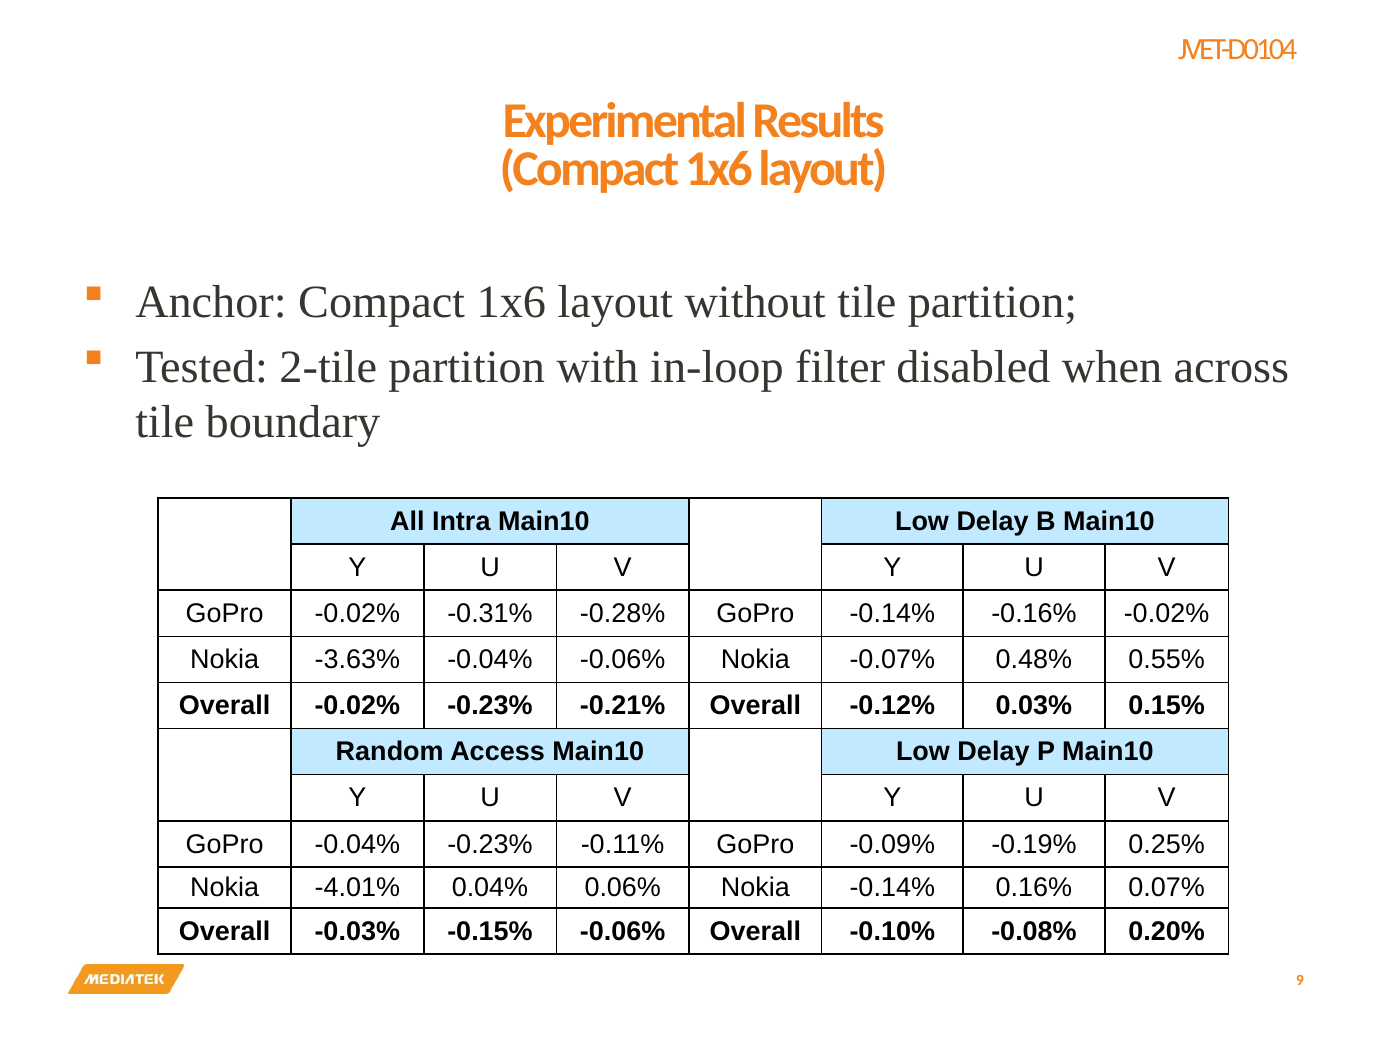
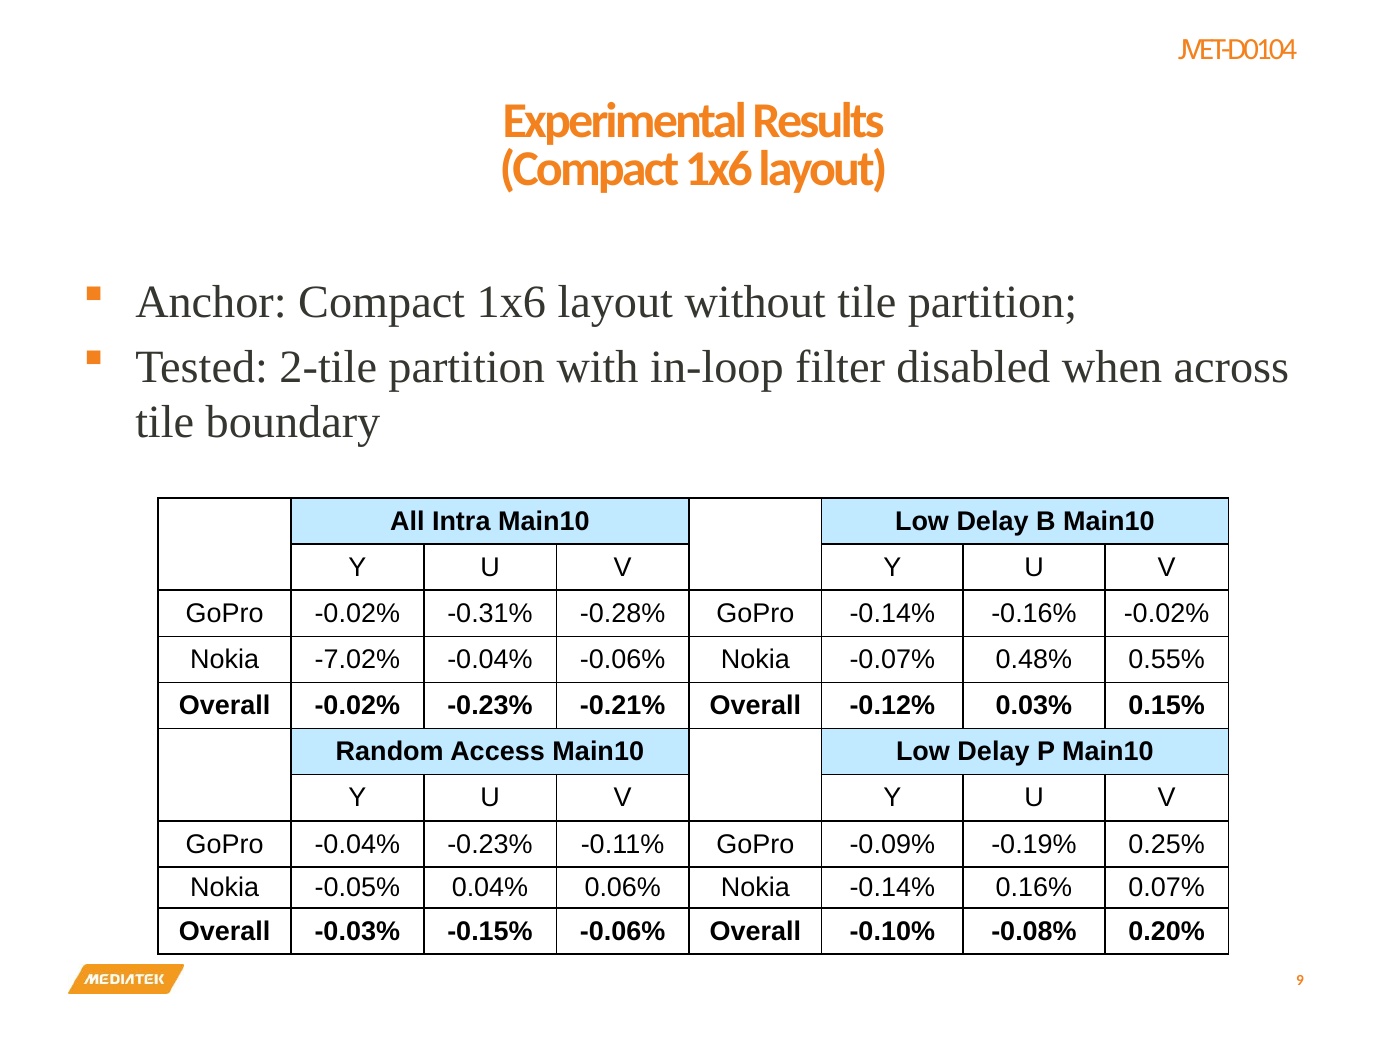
-3.63%: -3.63% -> -7.02%
-4.01%: -4.01% -> -0.05%
